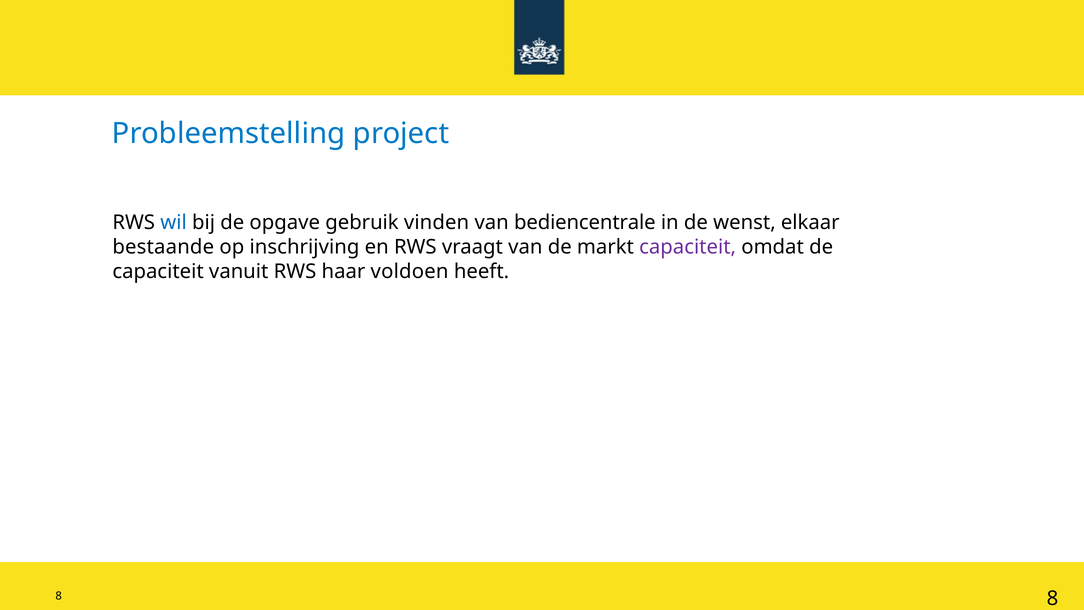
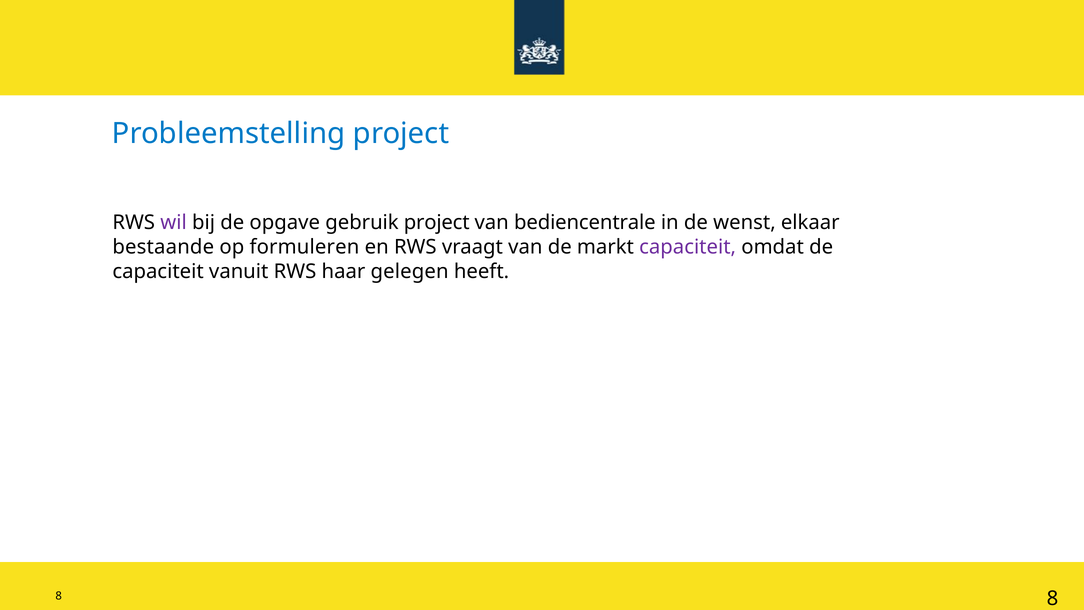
wil colour: blue -> purple
gebruik vinden: vinden -> project
inschrijving: inschrijving -> formuleren
voldoen: voldoen -> gelegen
